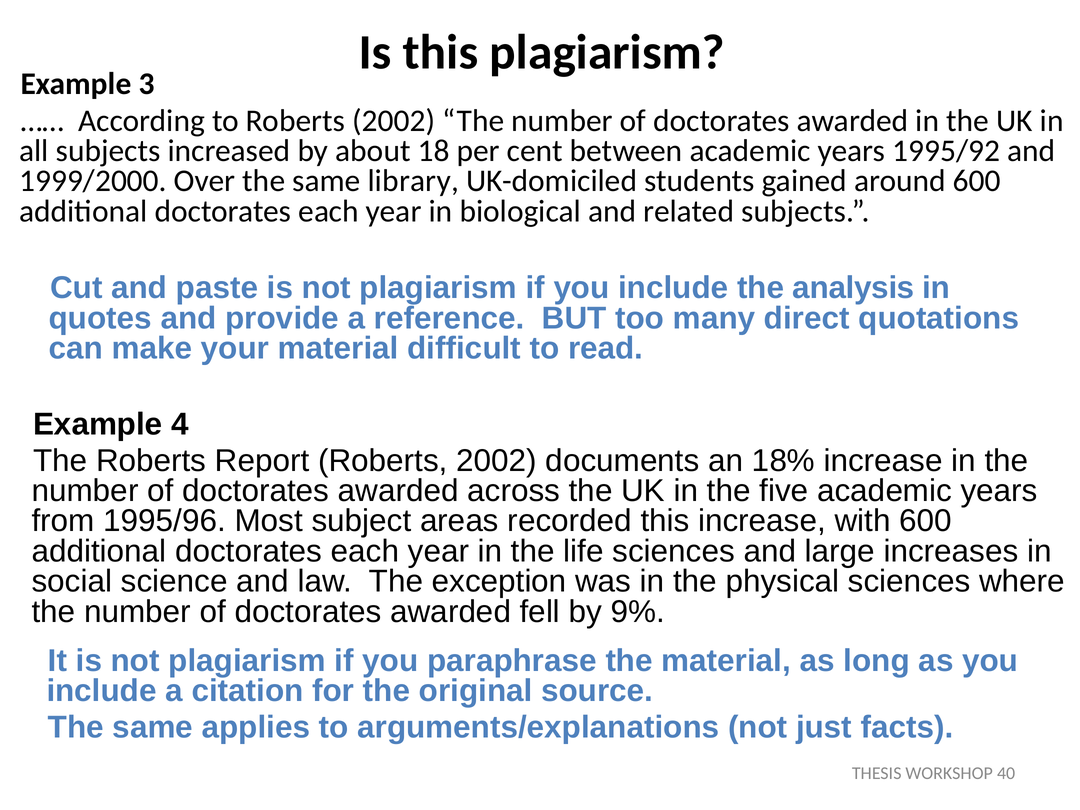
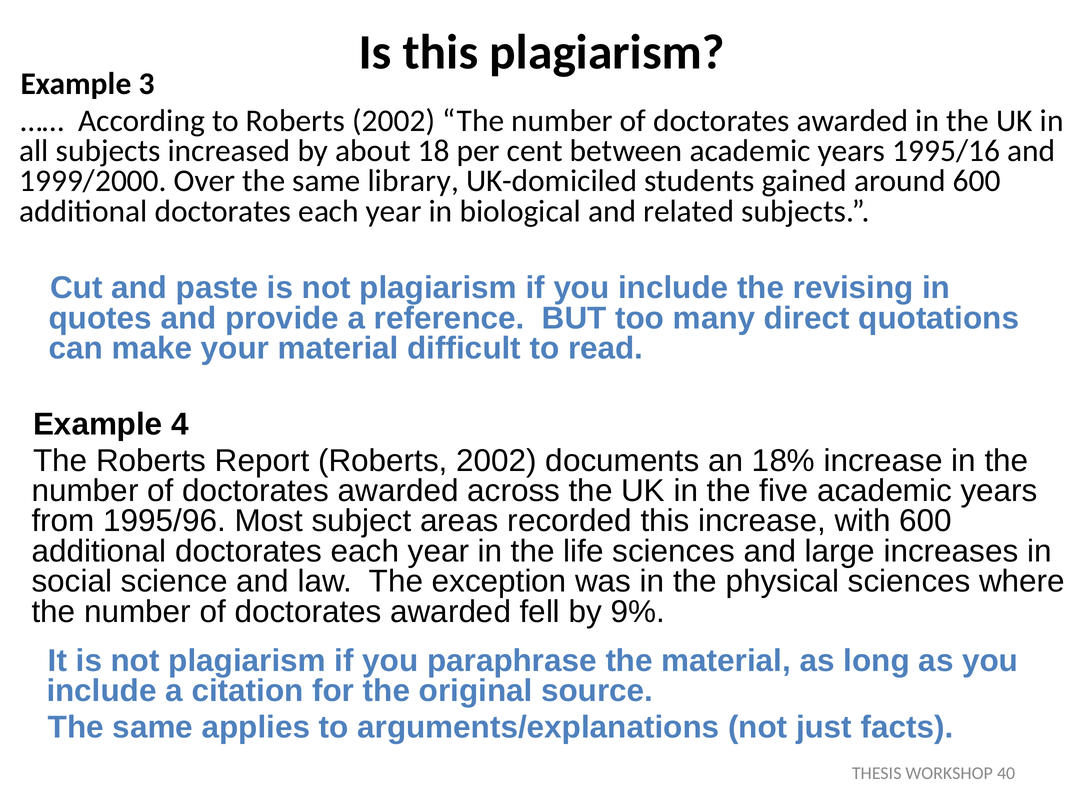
1995/92: 1995/92 -> 1995/16
analysis: analysis -> revising
